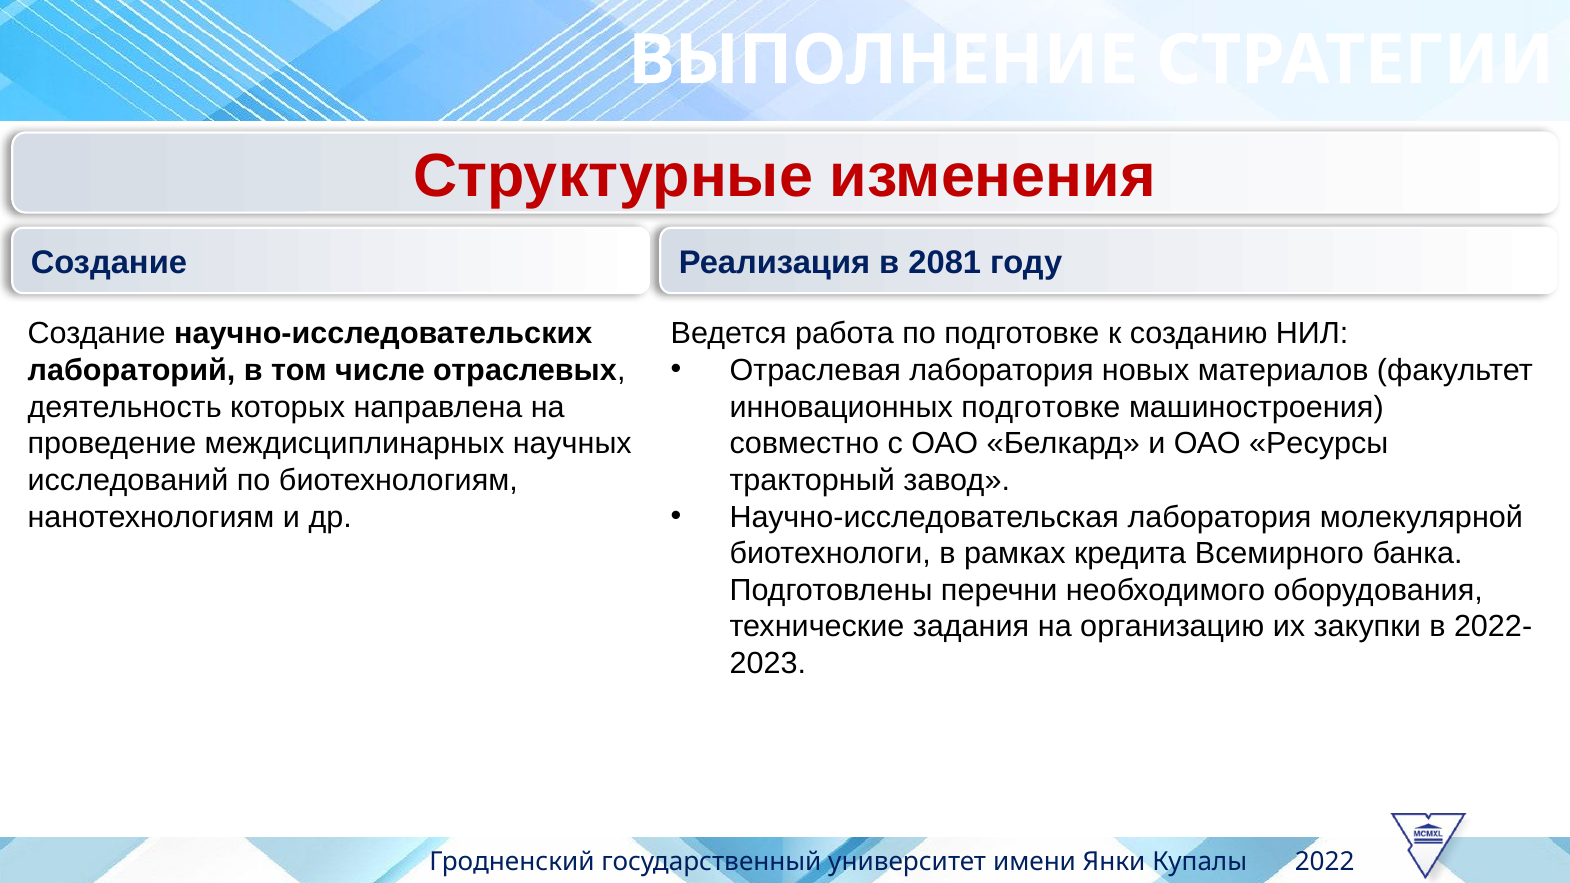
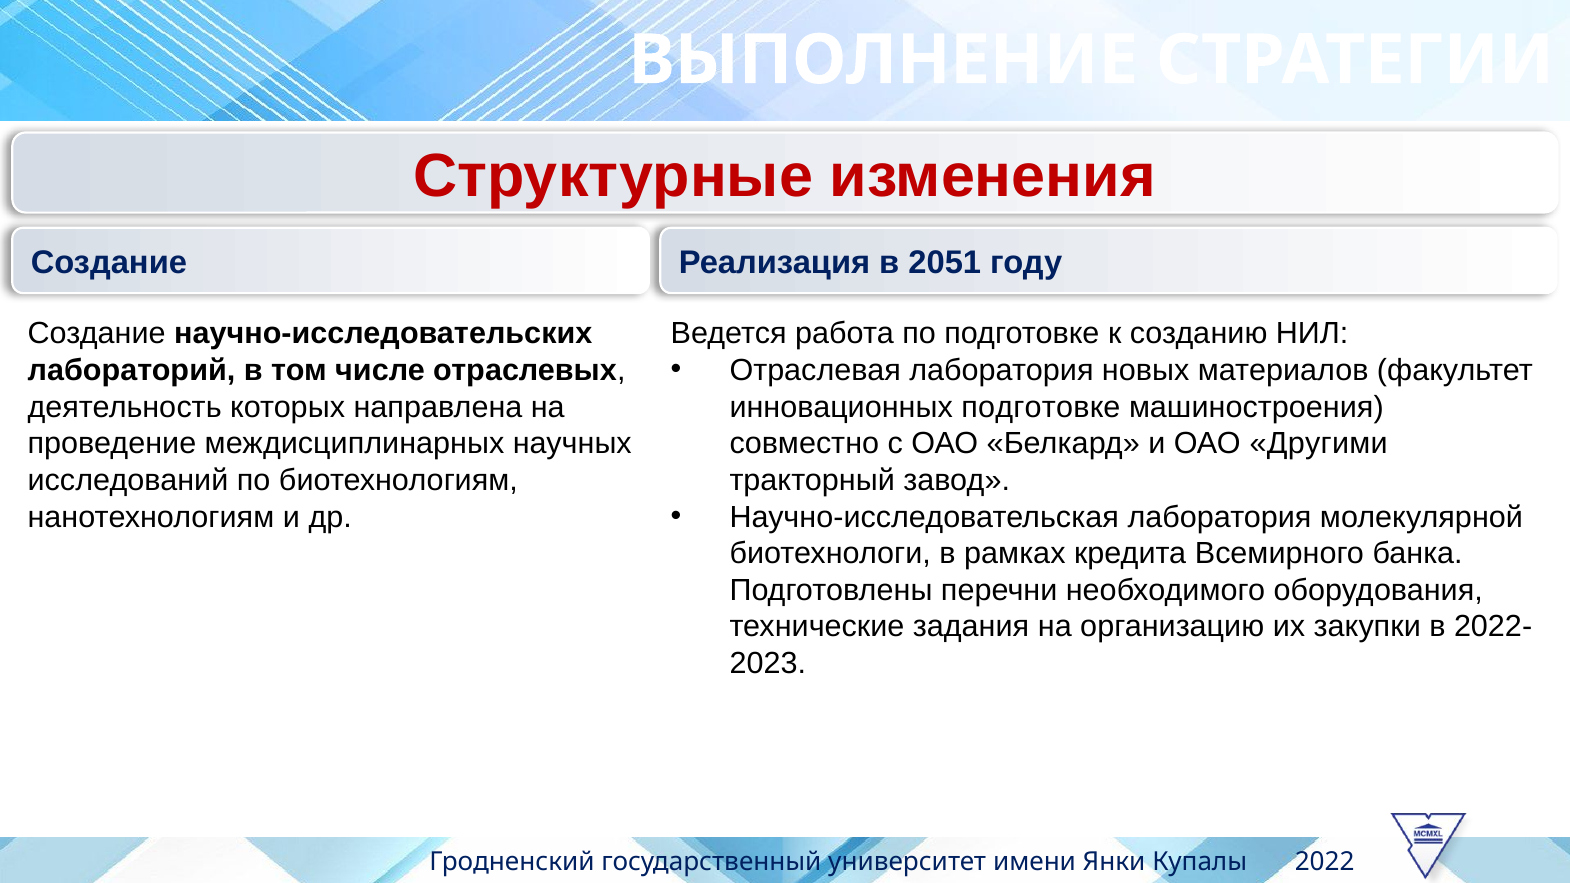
2081: 2081 -> 2051
Ресурсы: Ресурсы -> Другими
